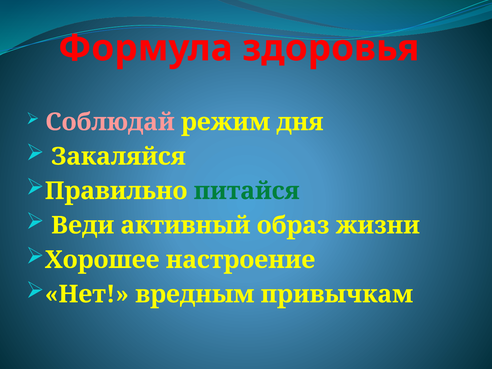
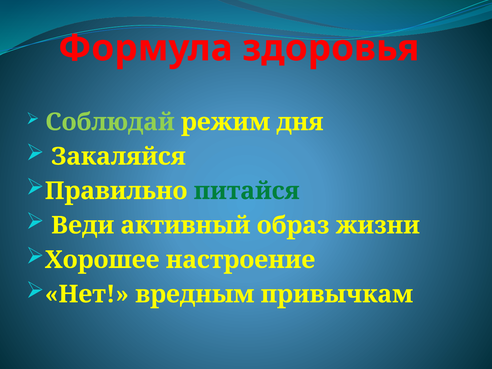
Соблюдай colour: pink -> light green
